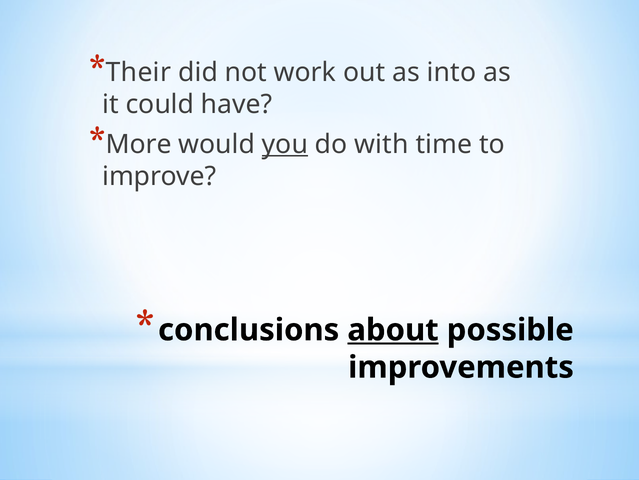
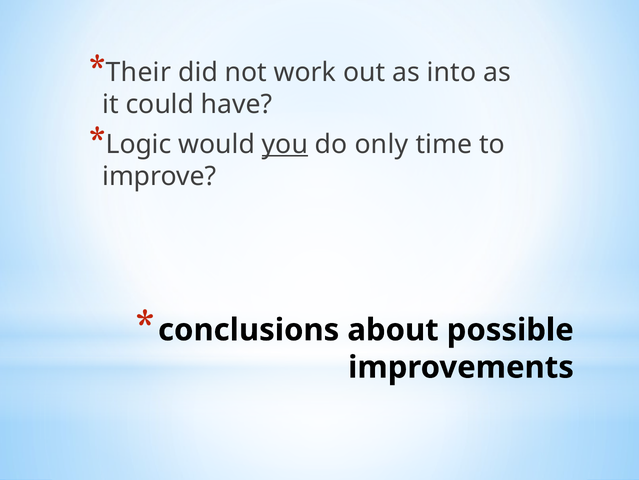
More: More -> Logic
with: with -> only
about underline: present -> none
